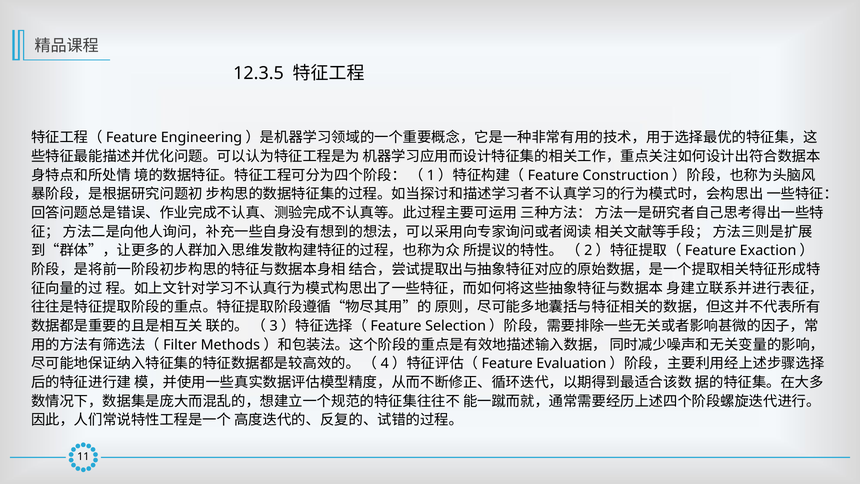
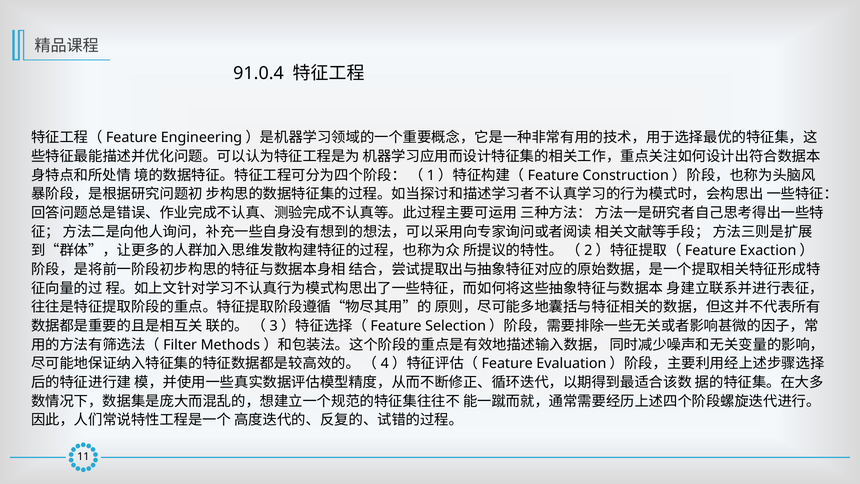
12.3.5: 12.3.5 -> 91.0.4
